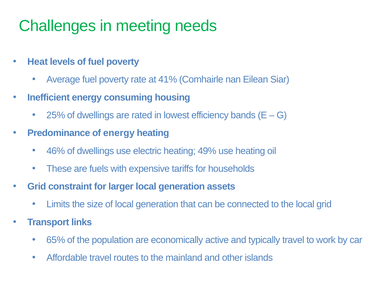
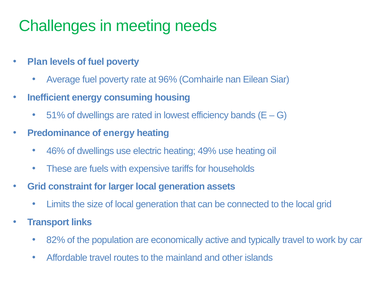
Heat: Heat -> Plan
41%: 41% -> 96%
25%: 25% -> 51%
65%: 65% -> 82%
